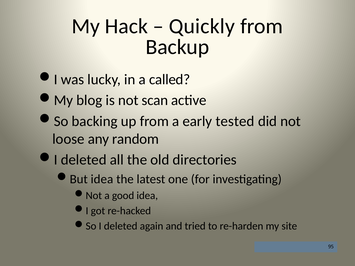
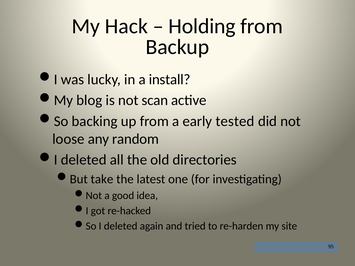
Quickly: Quickly -> Holding
called: called -> install
But idea: idea -> take
